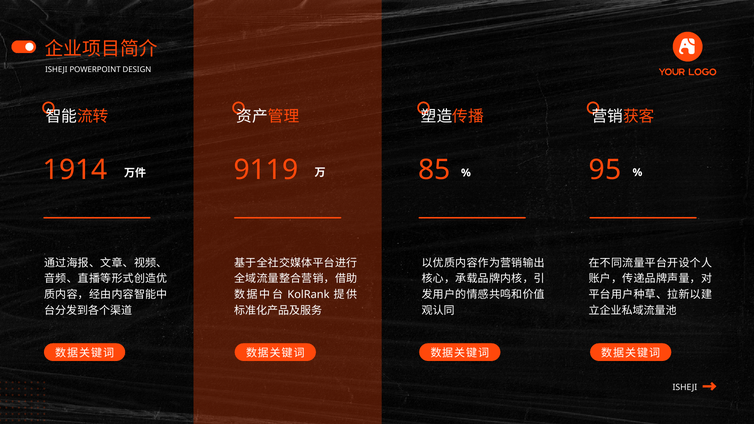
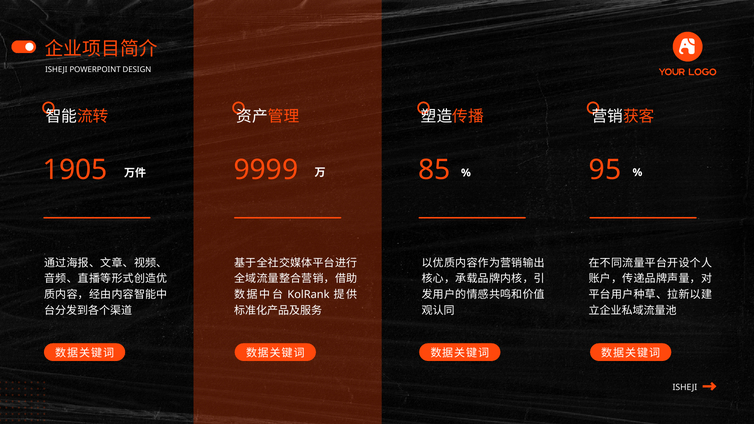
1914: 1914 -> 1905
9119: 9119 -> 9999
